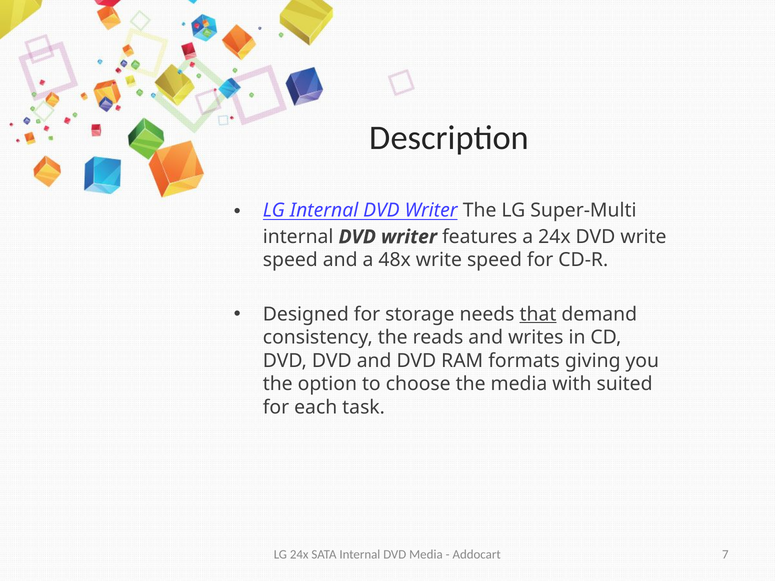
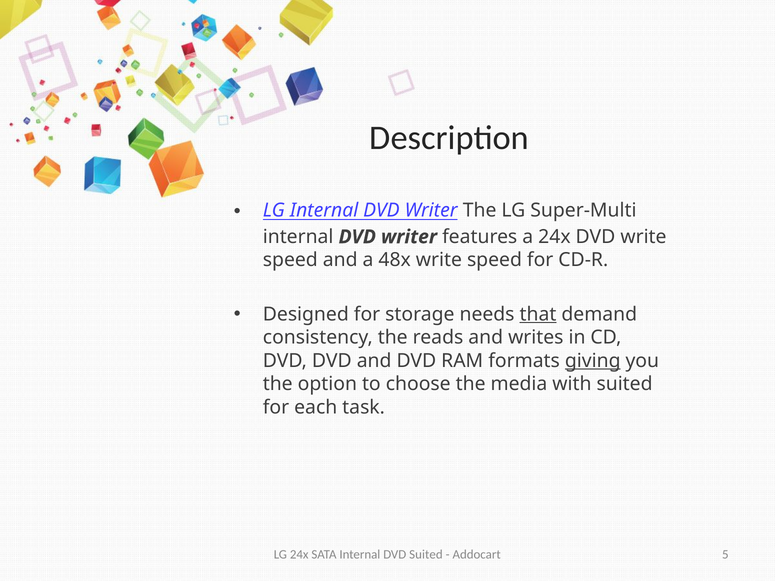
giving underline: none -> present
DVD Media: Media -> Suited
7: 7 -> 5
